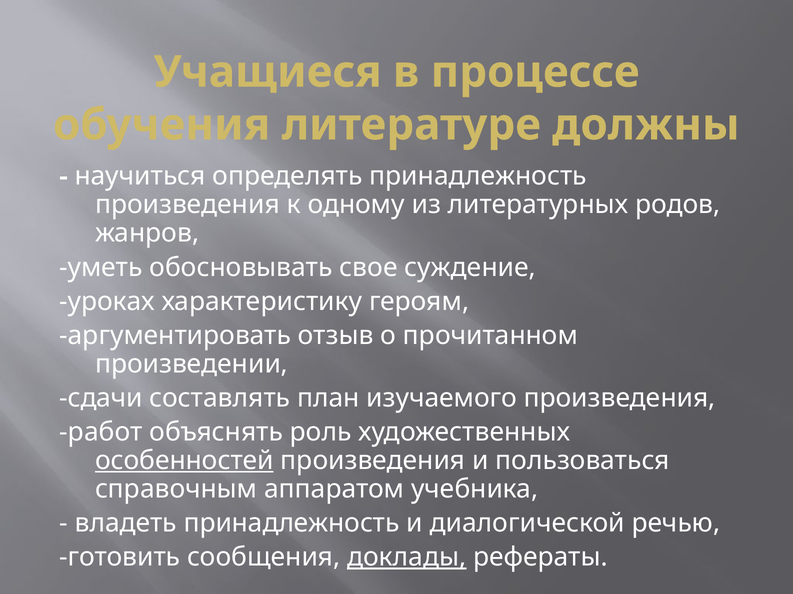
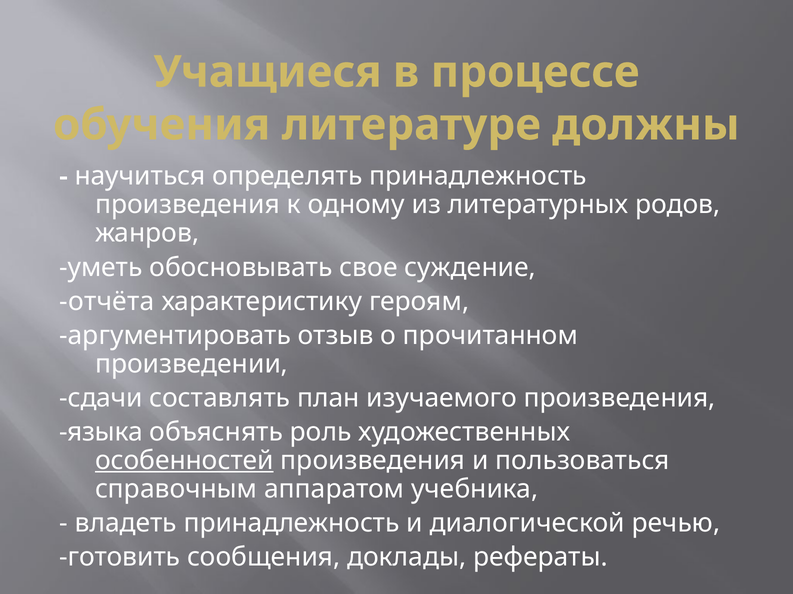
уроках: уроках -> отчёта
работ: работ -> языка
доклады underline: present -> none
